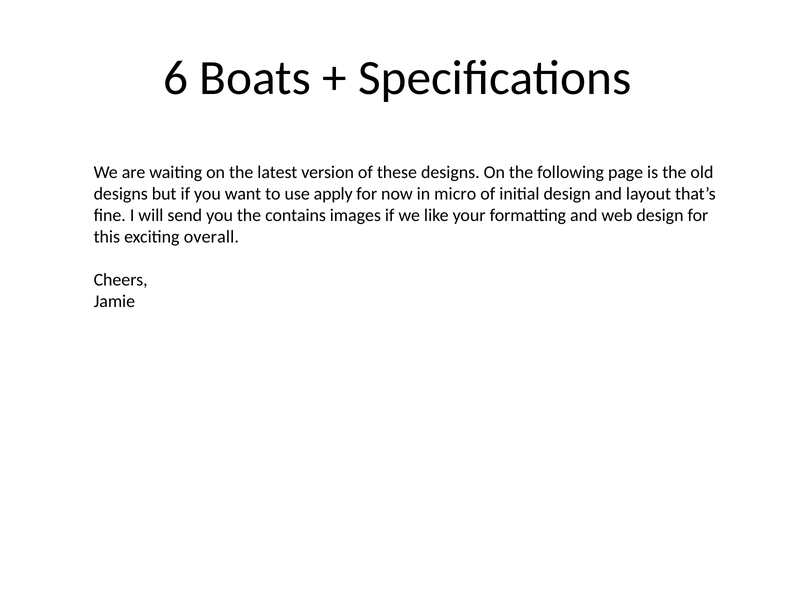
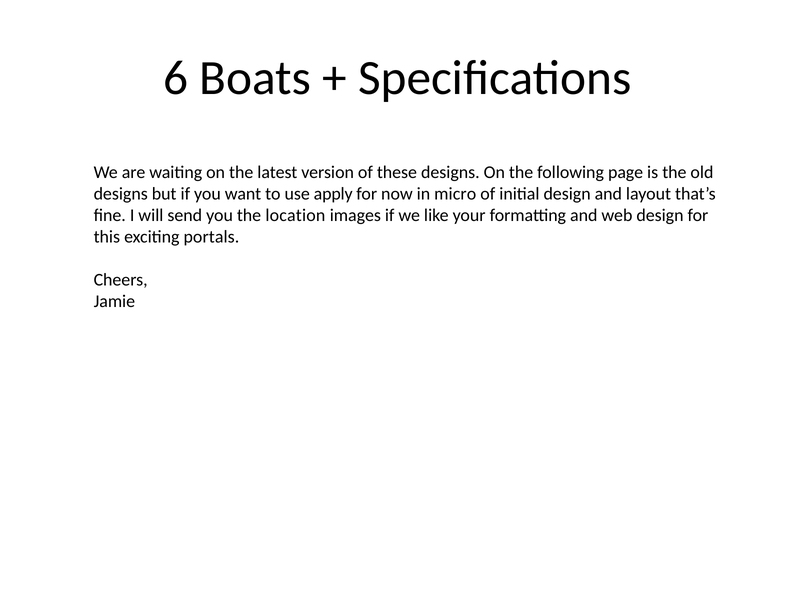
contains: contains -> location
overall: overall -> portals
